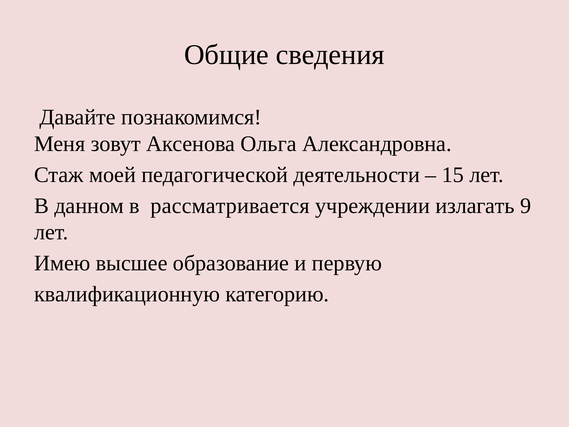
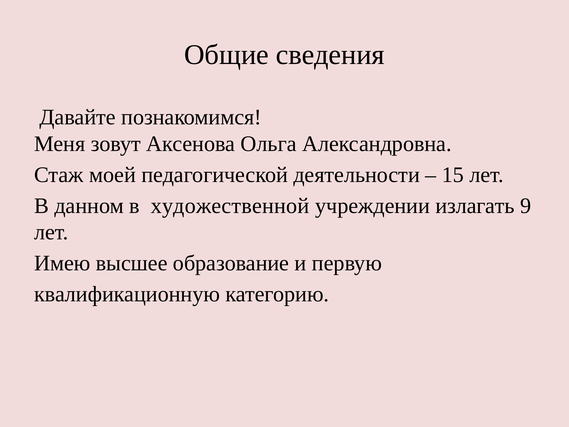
рассматривается: рассматривается -> художественной
